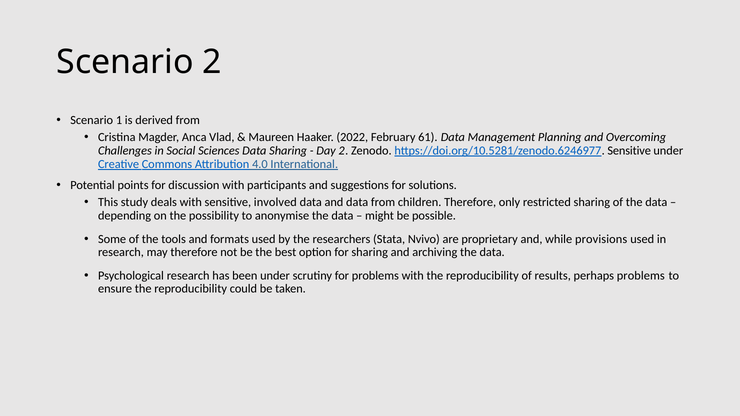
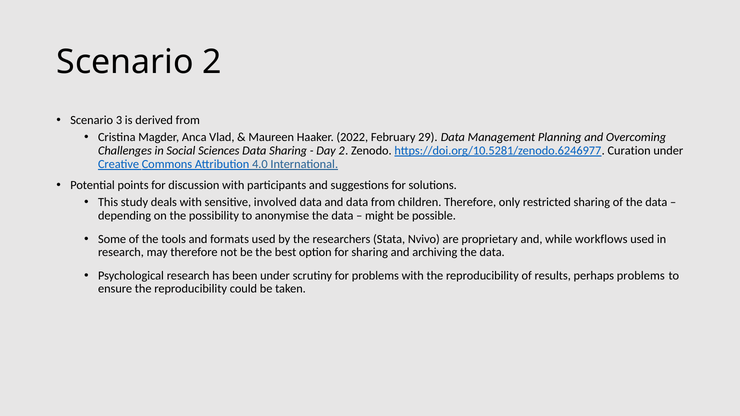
1: 1 -> 3
61: 61 -> 29
https://doi.org/10.5281/zenodo.6246977 Sensitive: Sensitive -> Curation
provisions: provisions -> workflows
